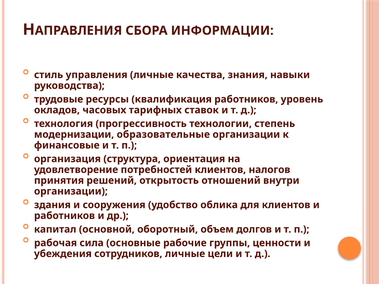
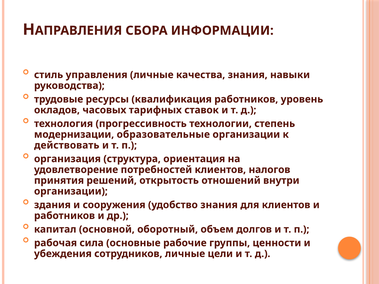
финансовые: финансовые -> действовать
удобство облика: облика -> знания
